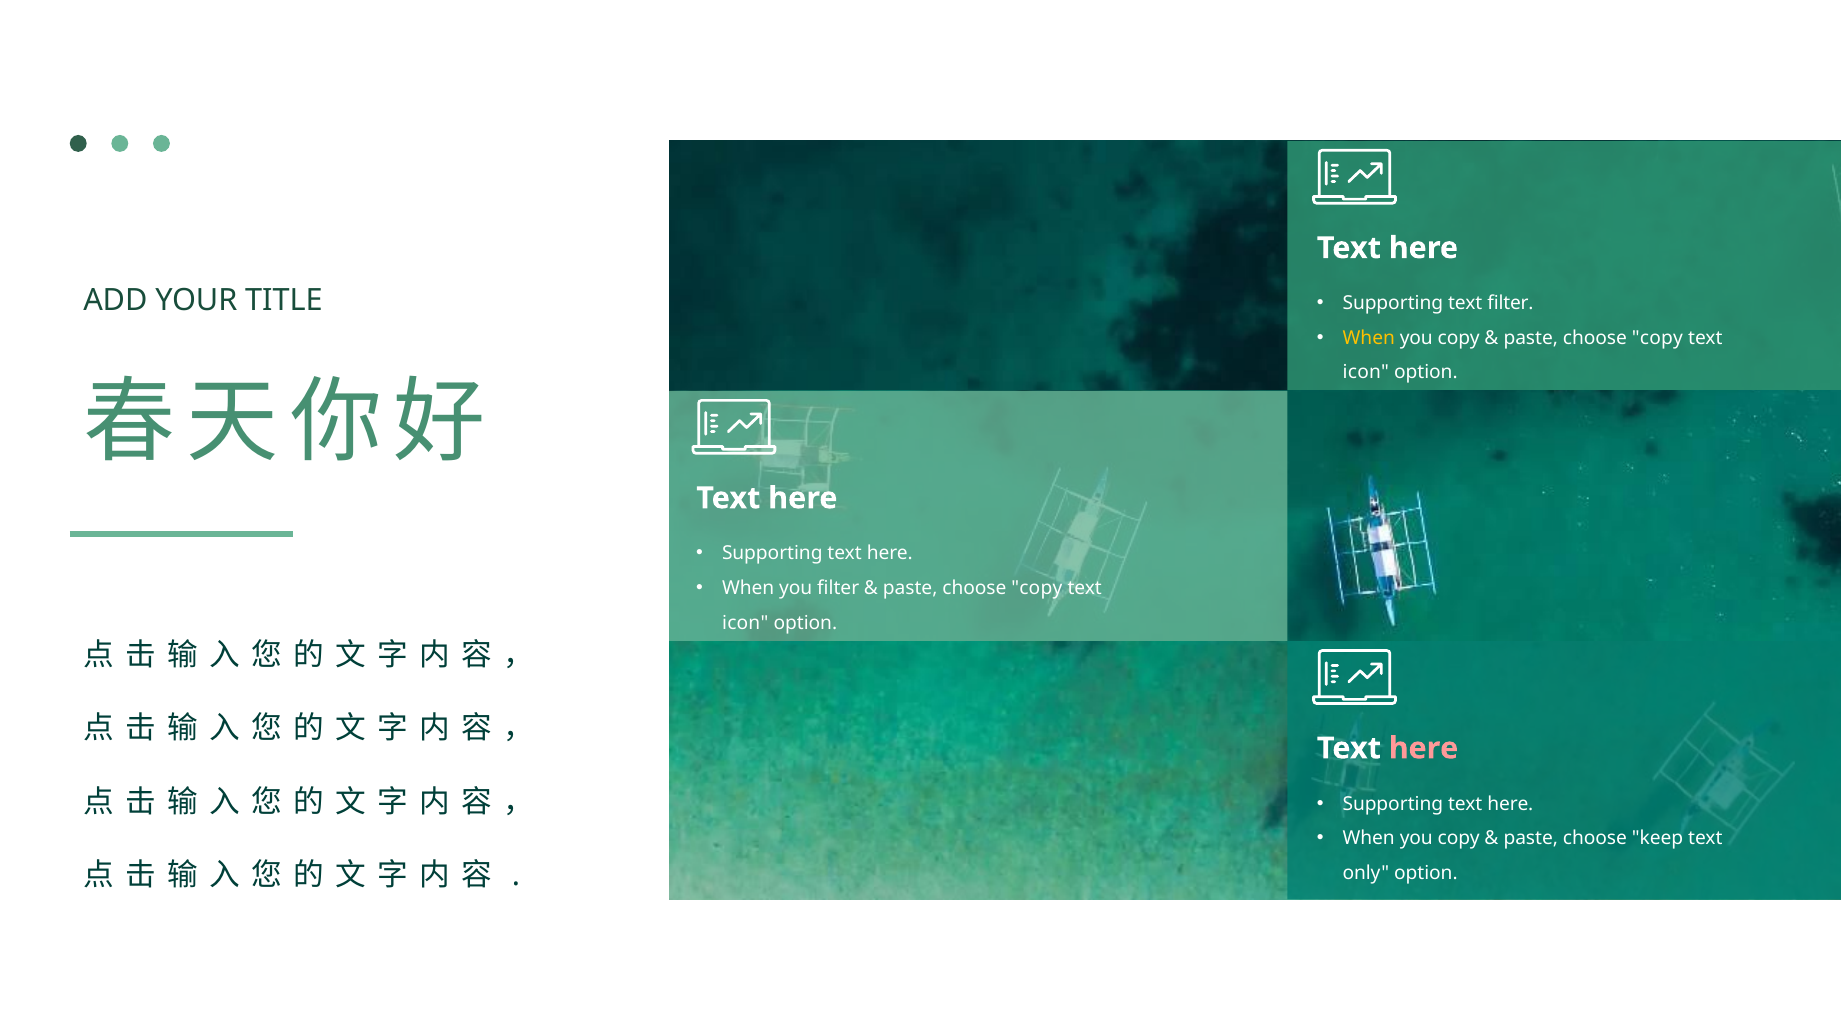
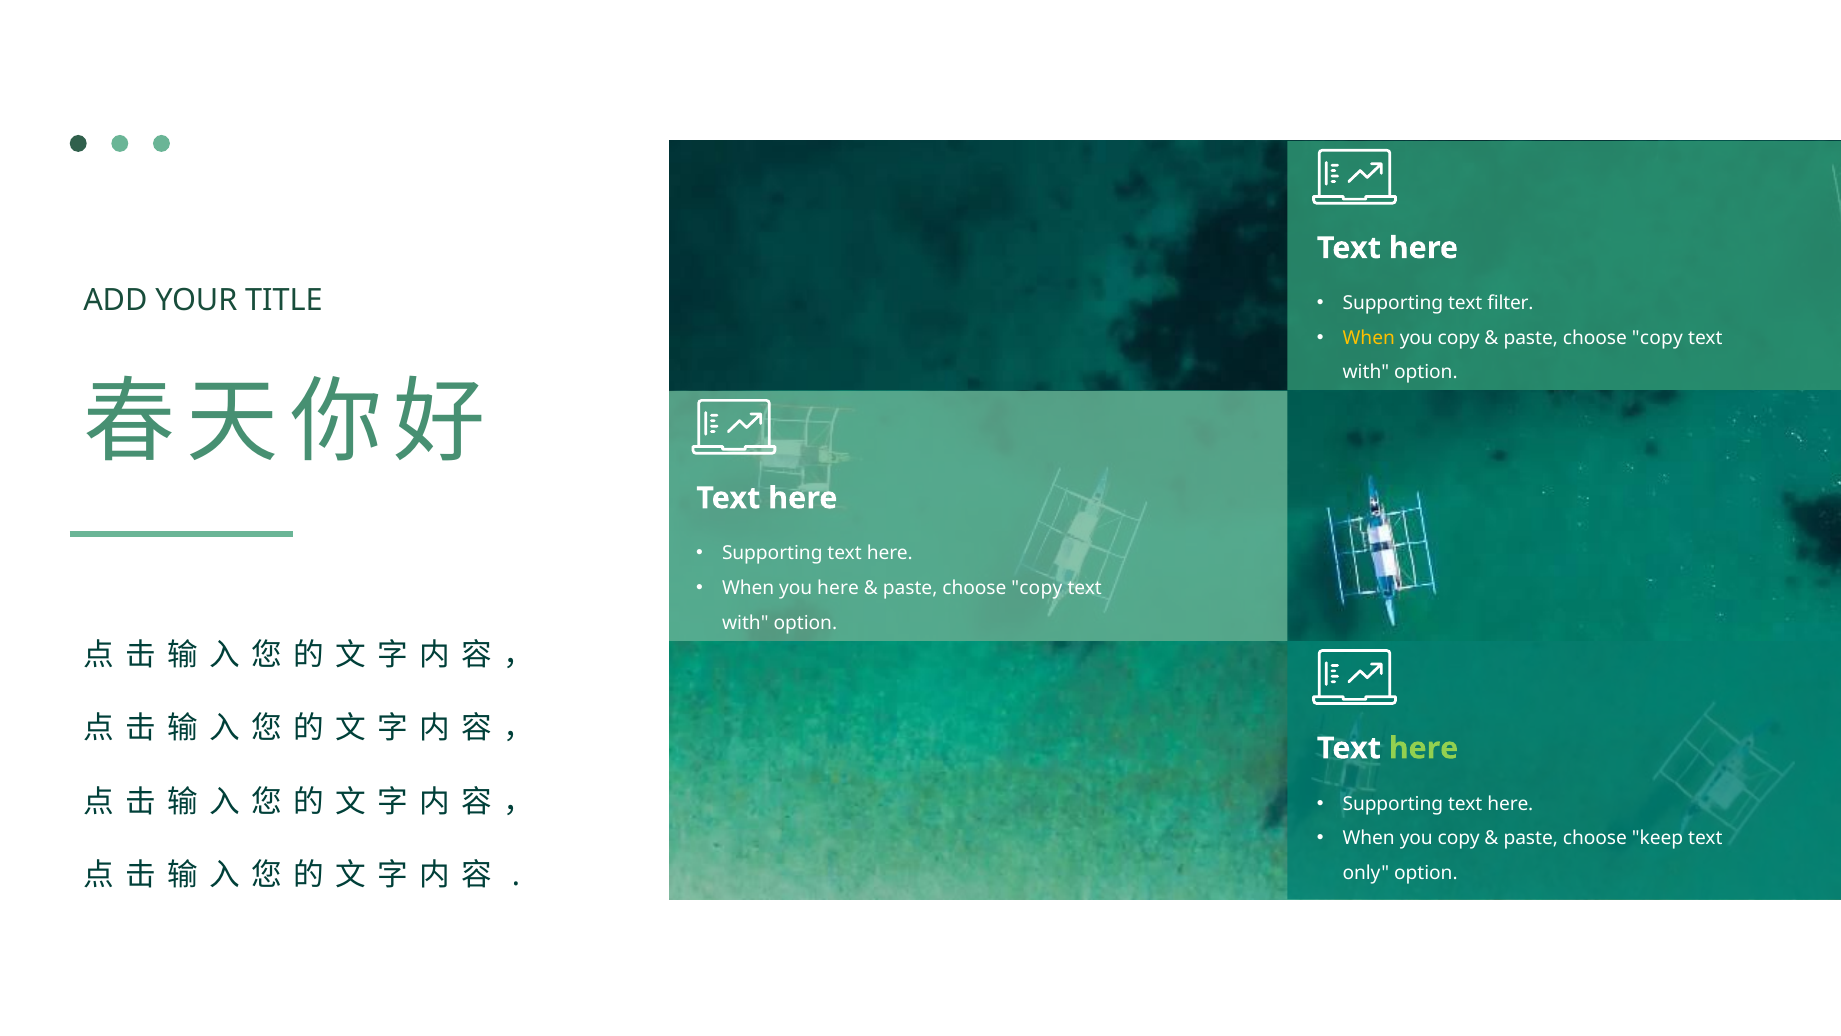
icon at (1366, 372): icon -> with
you filter: filter -> here
icon at (745, 623): icon -> with
here at (1424, 748) colour: pink -> light green
